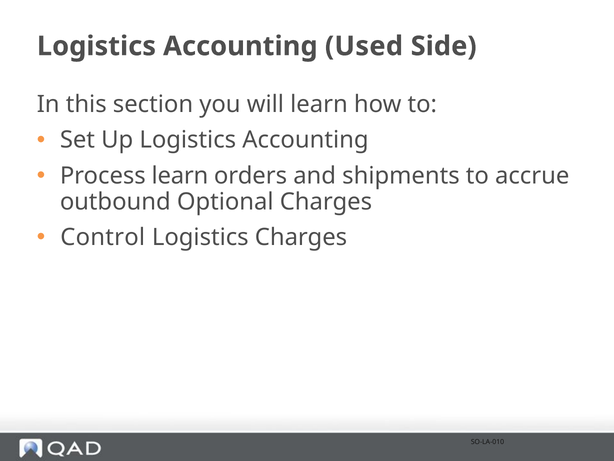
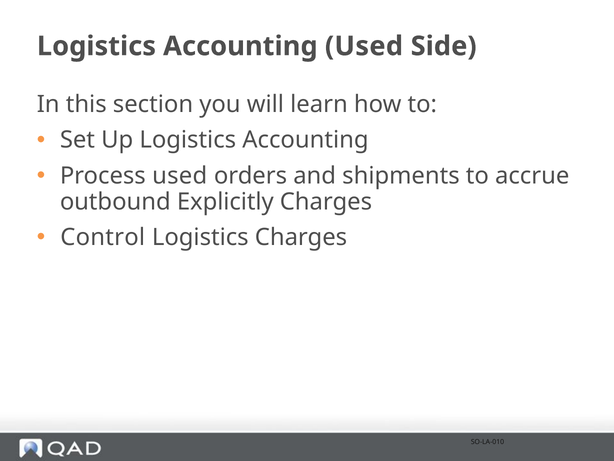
Process learn: learn -> used
Optional: Optional -> Explicitly
